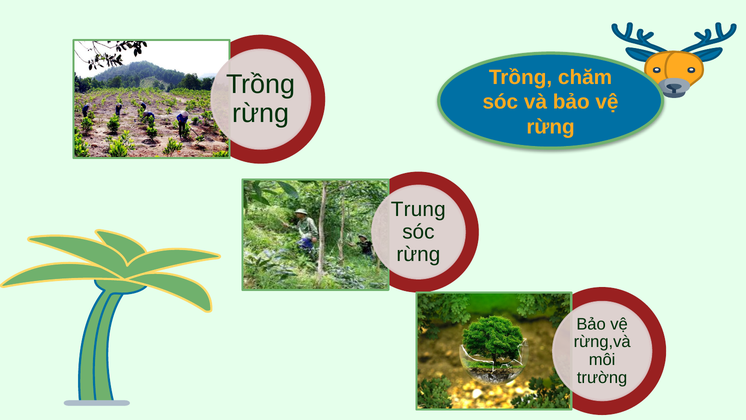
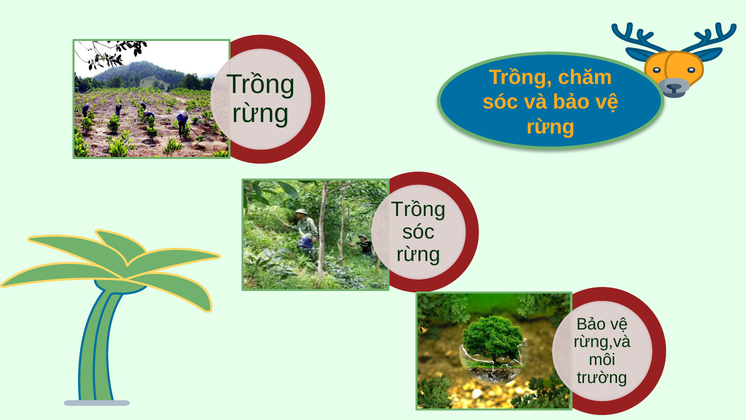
Trung at (418, 209): Trung -> Trồng
